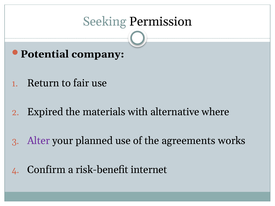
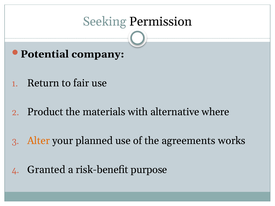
Expired: Expired -> Product
Alter colour: purple -> orange
Confirm: Confirm -> Granted
internet: internet -> purpose
